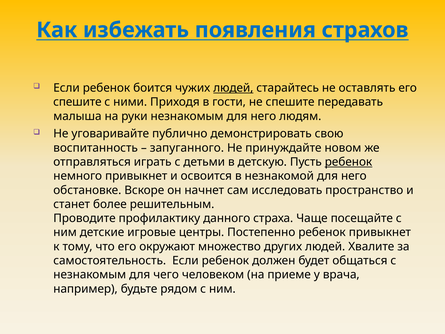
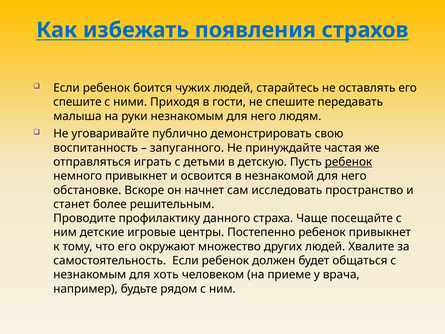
людей at (233, 88) underline: present -> none
новом: новом -> частая
чего: чего -> хоть
